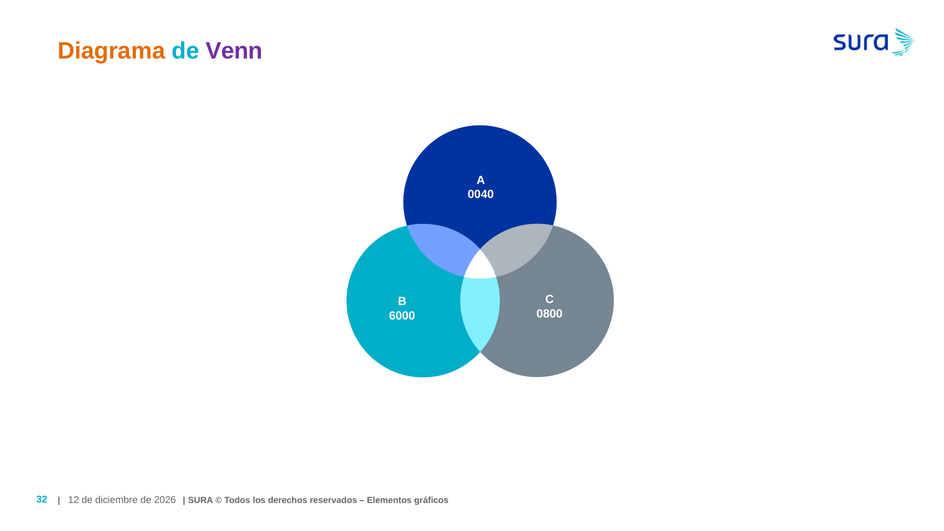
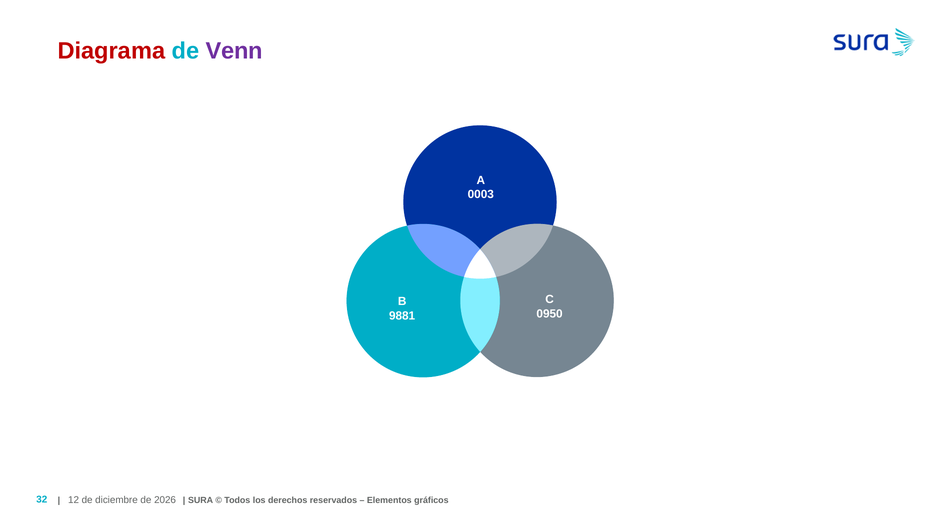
Diagrama colour: orange -> red
0040: 0040 -> 0003
0800: 0800 -> 0950
6000: 6000 -> 9881
